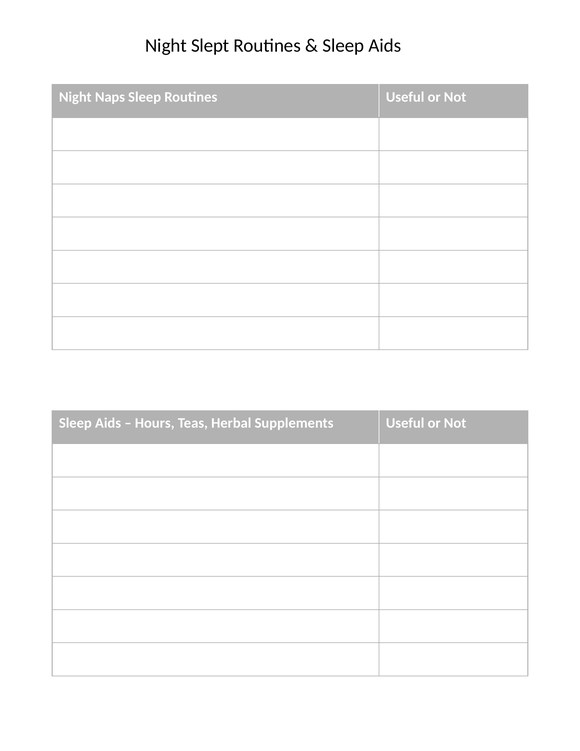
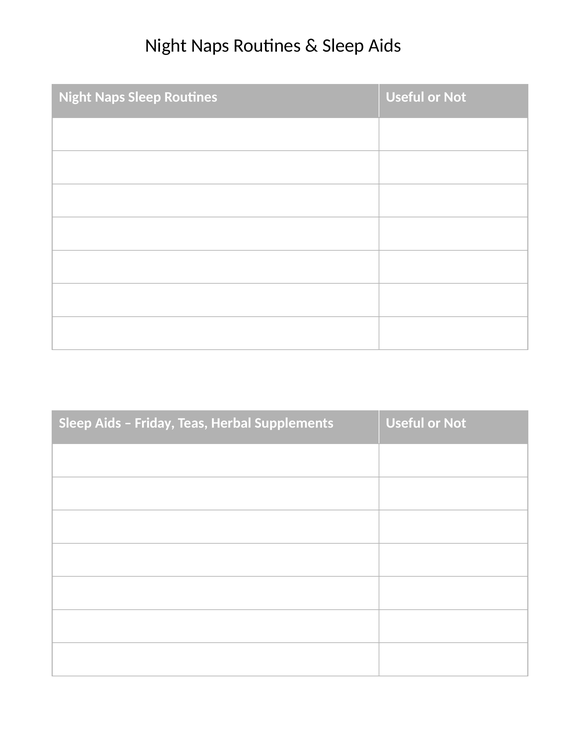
Slept at (210, 45): Slept -> Naps
Hours: Hours -> Friday
